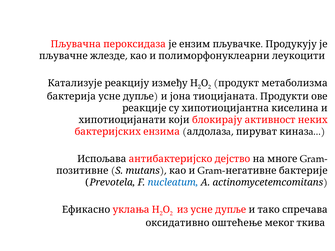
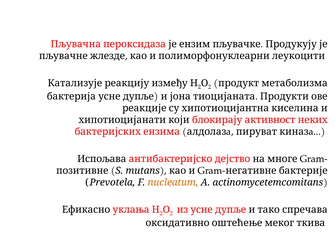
nucleatum colour: blue -> orange
